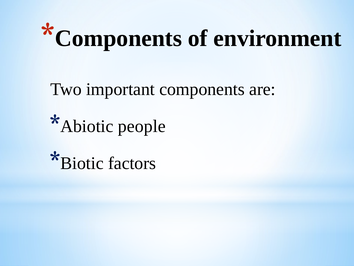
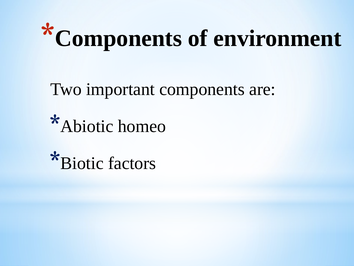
people: people -> homeo
